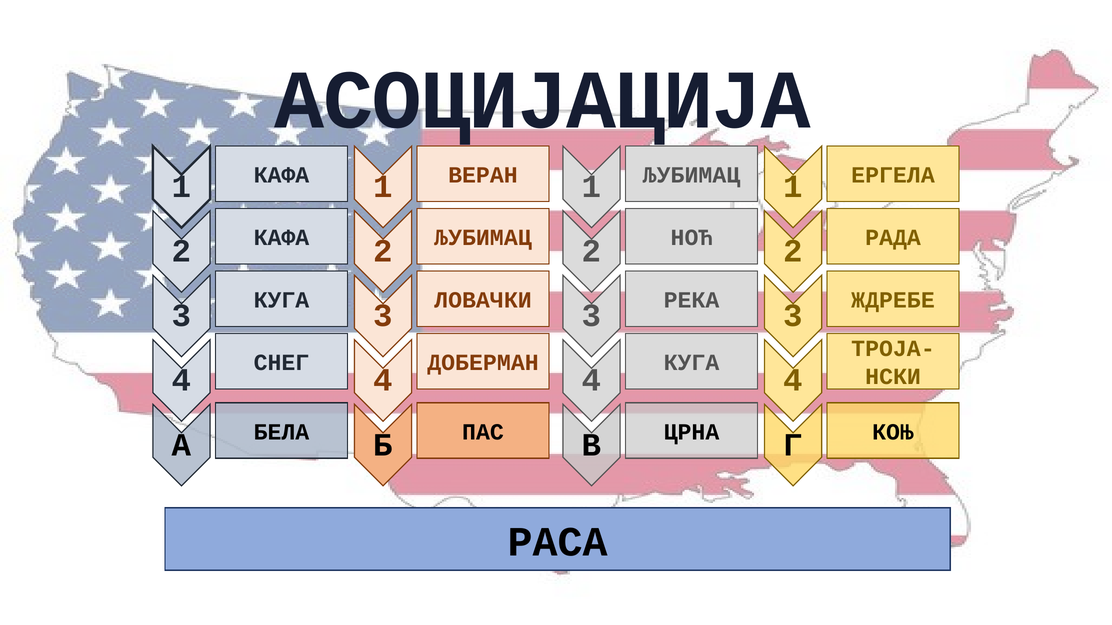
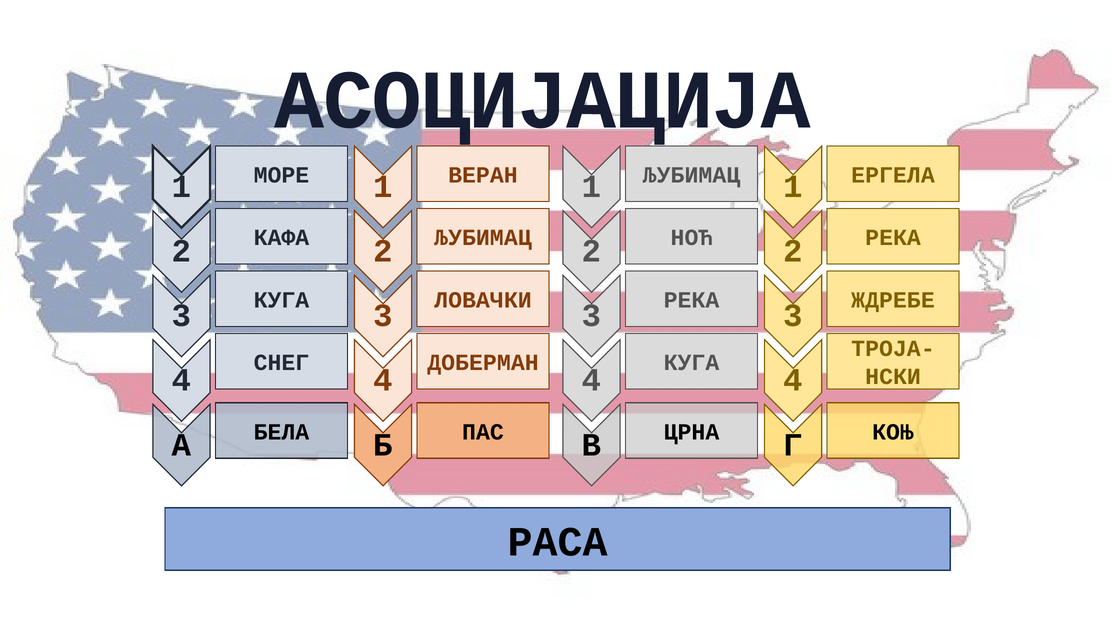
КАФА at (281, 175): КАФА -> МОРЕ
РАДА at (893, 238): РАДА -> РЕКА
